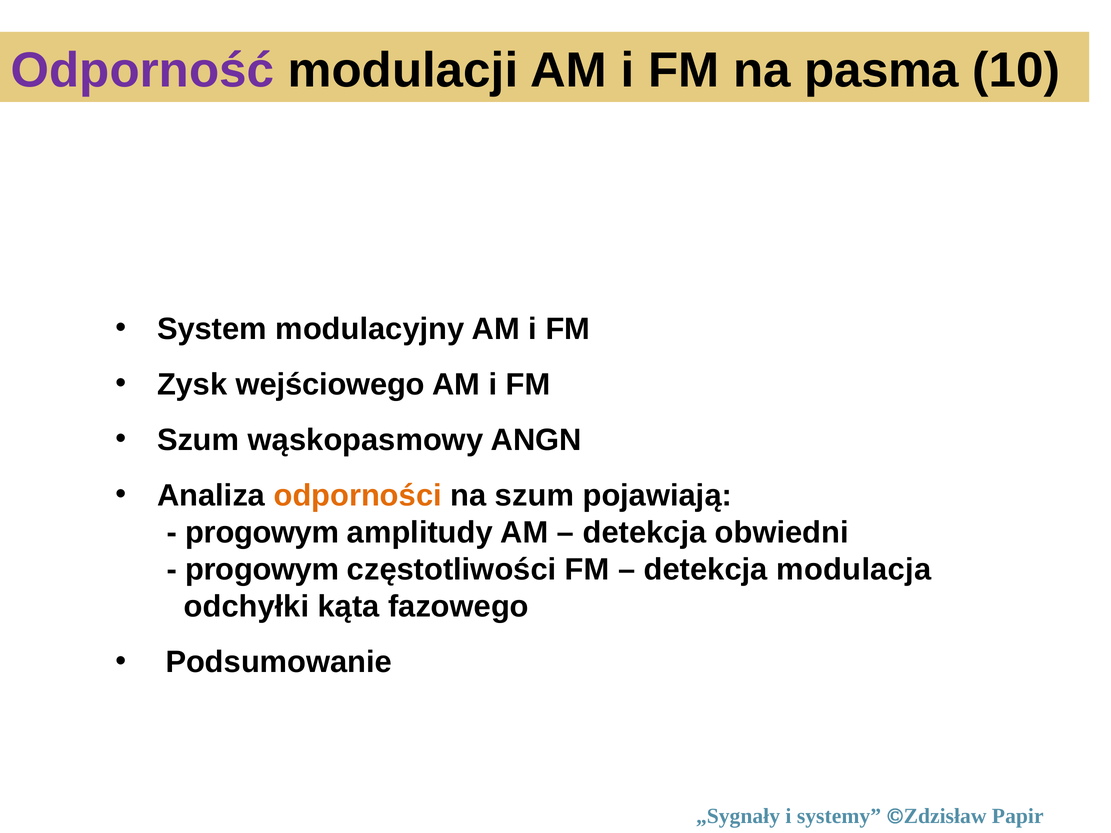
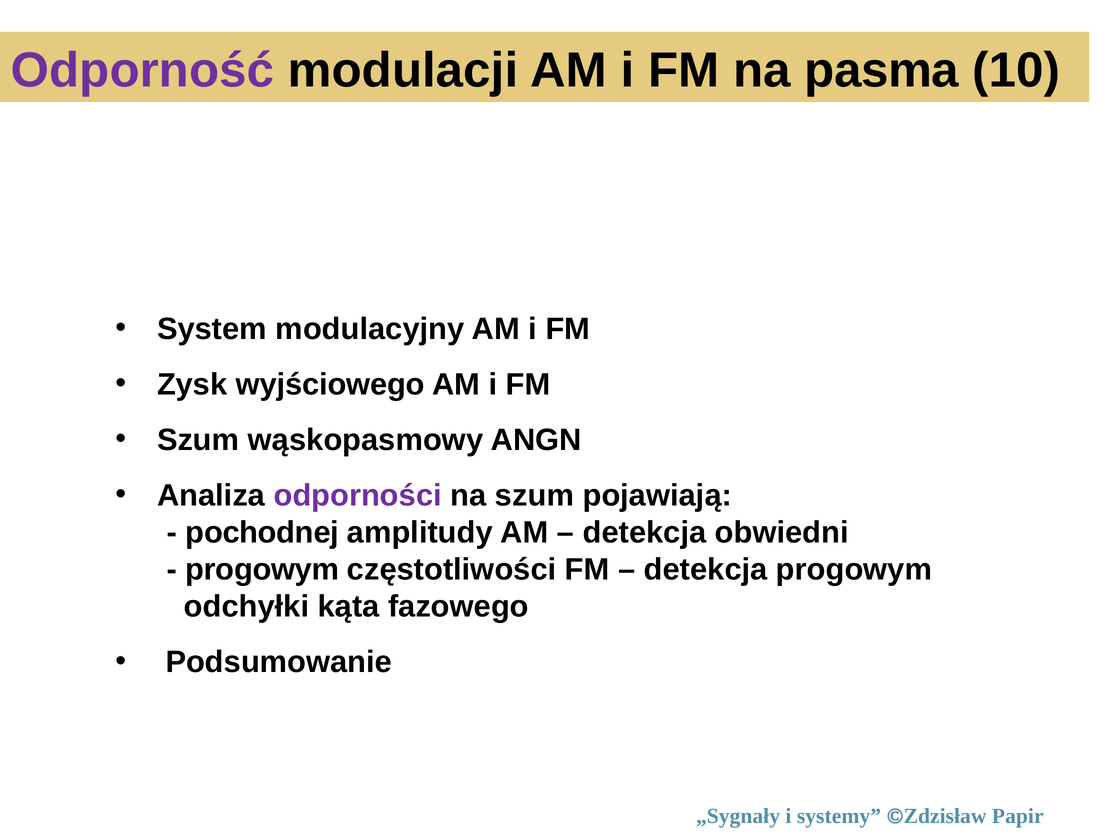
wejściowego: wejściowego -> wyjściowego
odporności colour: orange -> purple
progowym at (262, 533): progowym -> pochodnej
detekcja modulacja: modulacja -> progowym
